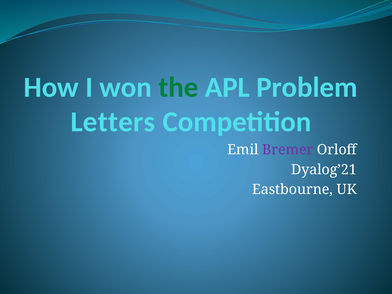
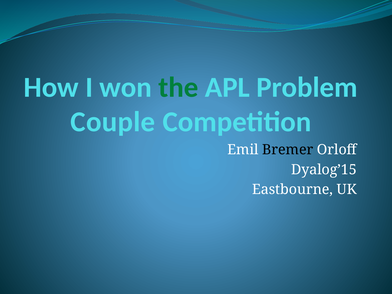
Letters: Letters -> Couple
Bremer colour: purple -> black
Dyalog’21: Dyalog’21 -> Dyalog’15
